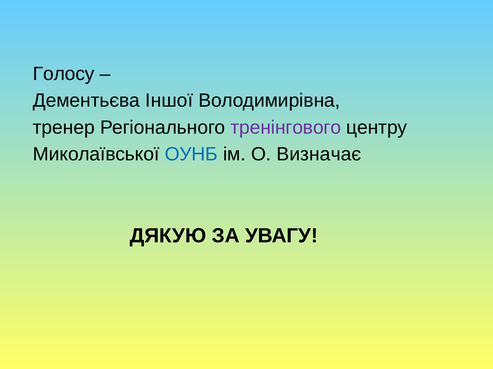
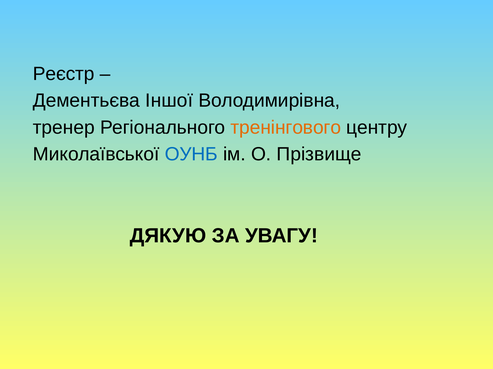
Голосу: Голосу -> Реєстр
тренінгового colour: purple -> orange
Визначає: Визначає -> Прізвище
